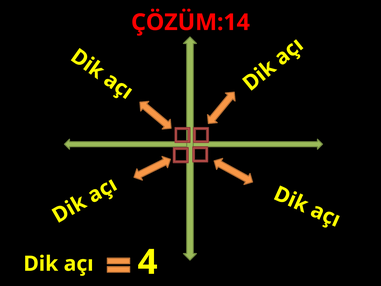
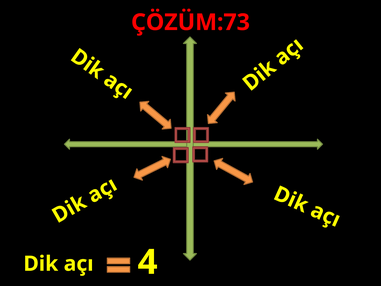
ÇÖZÜM:14: ÇÖZÜM:14 -> ÇÖZÜM:73
